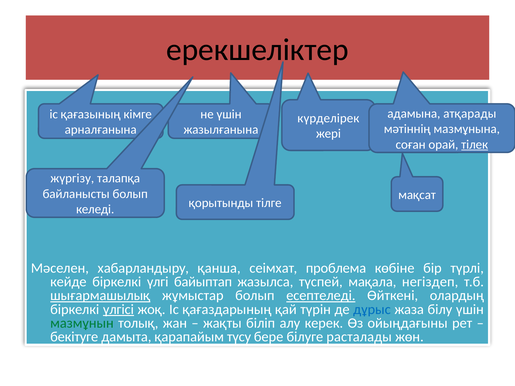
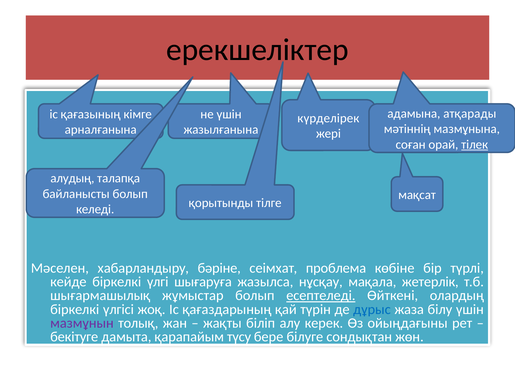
жүpгiзу: жүpгiзу -> алудың
қанша: қанша -> бәрiне
байыптап: байыптап -> шығаруға
түспей: түспей -> нұсқау
негiздеп: негiздеп -> жетерлiк
шығармашылық underline: present -> none
үлгісі underline: present -> none
мазмұнын colour: green -> purple
расталады: расталады -> сондықтан
